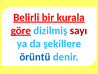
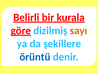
sayı colour: red -> orange
